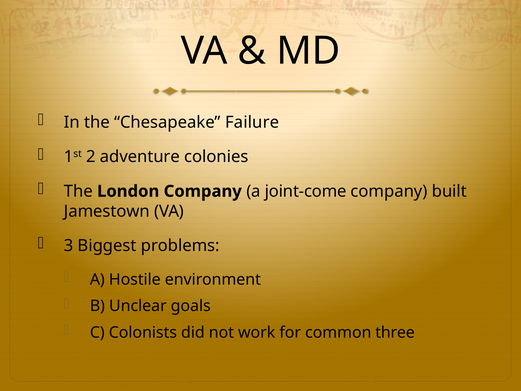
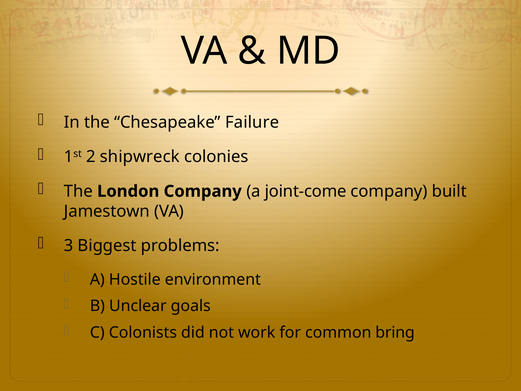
adventure: adventure -> shipwreck
three: three -> bring
